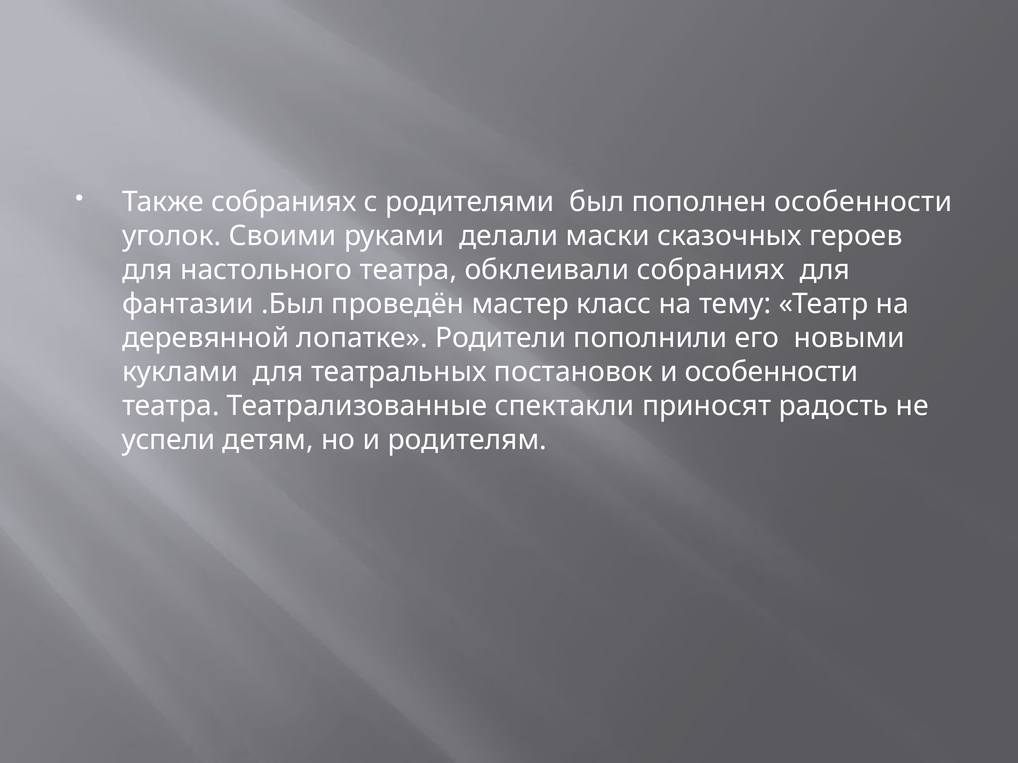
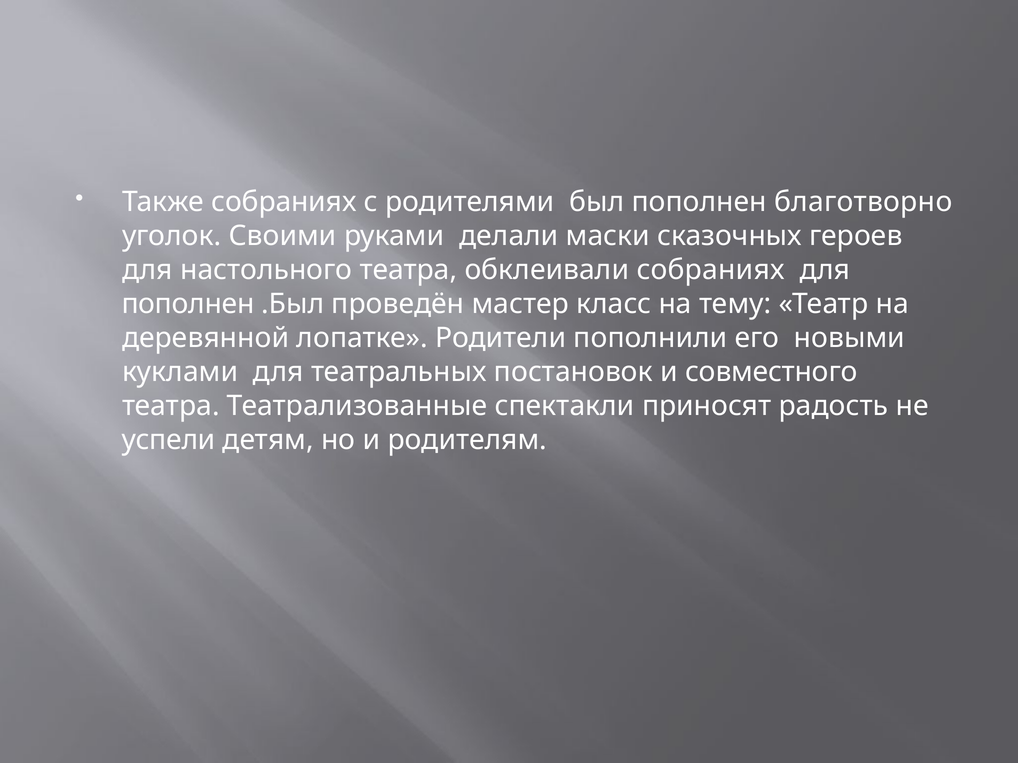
пополнен особенности: особенности -> благотворно
фантазии at (188, 304): фантазии -> пополнен
и особенности: особенности -> совместного
